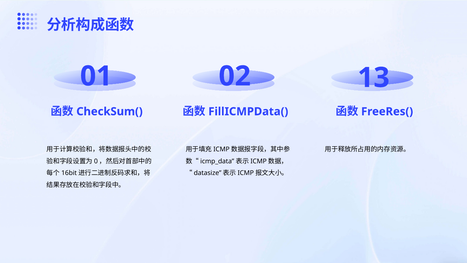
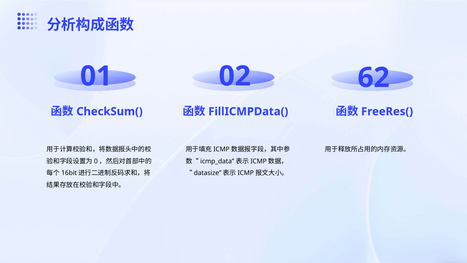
13: 13 -> 62
